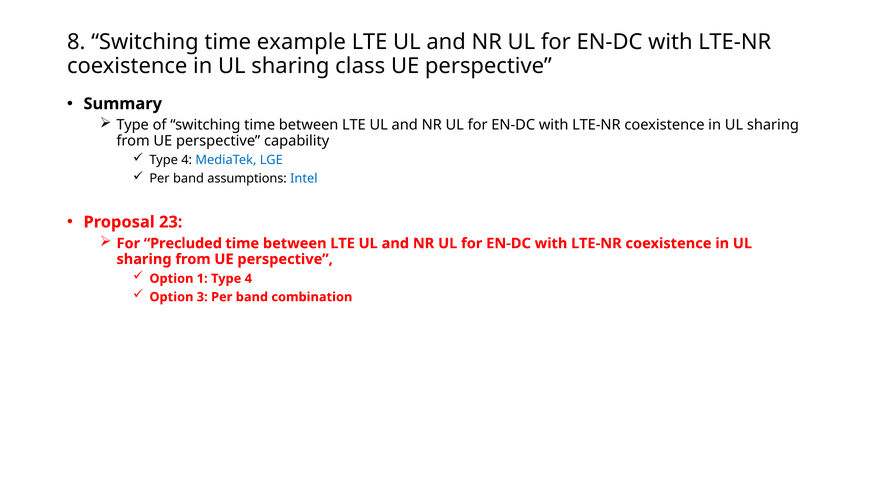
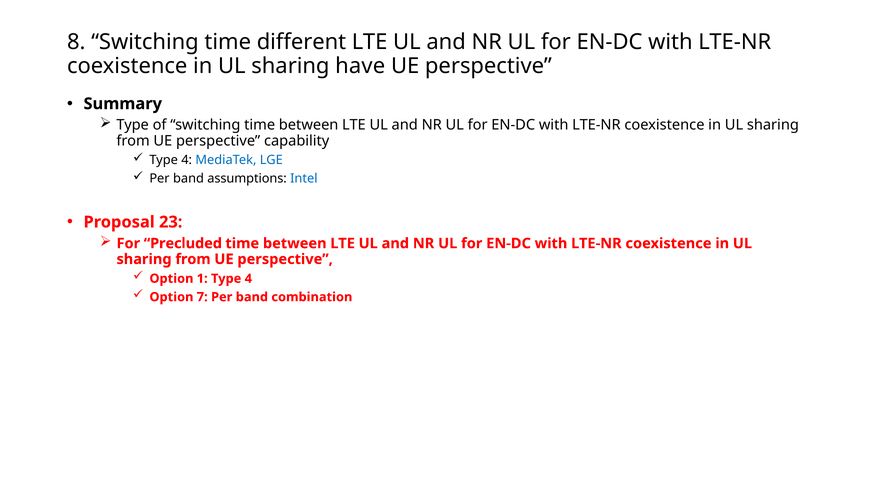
example: example -> different
class: class -> have
3: 3 -> 7
